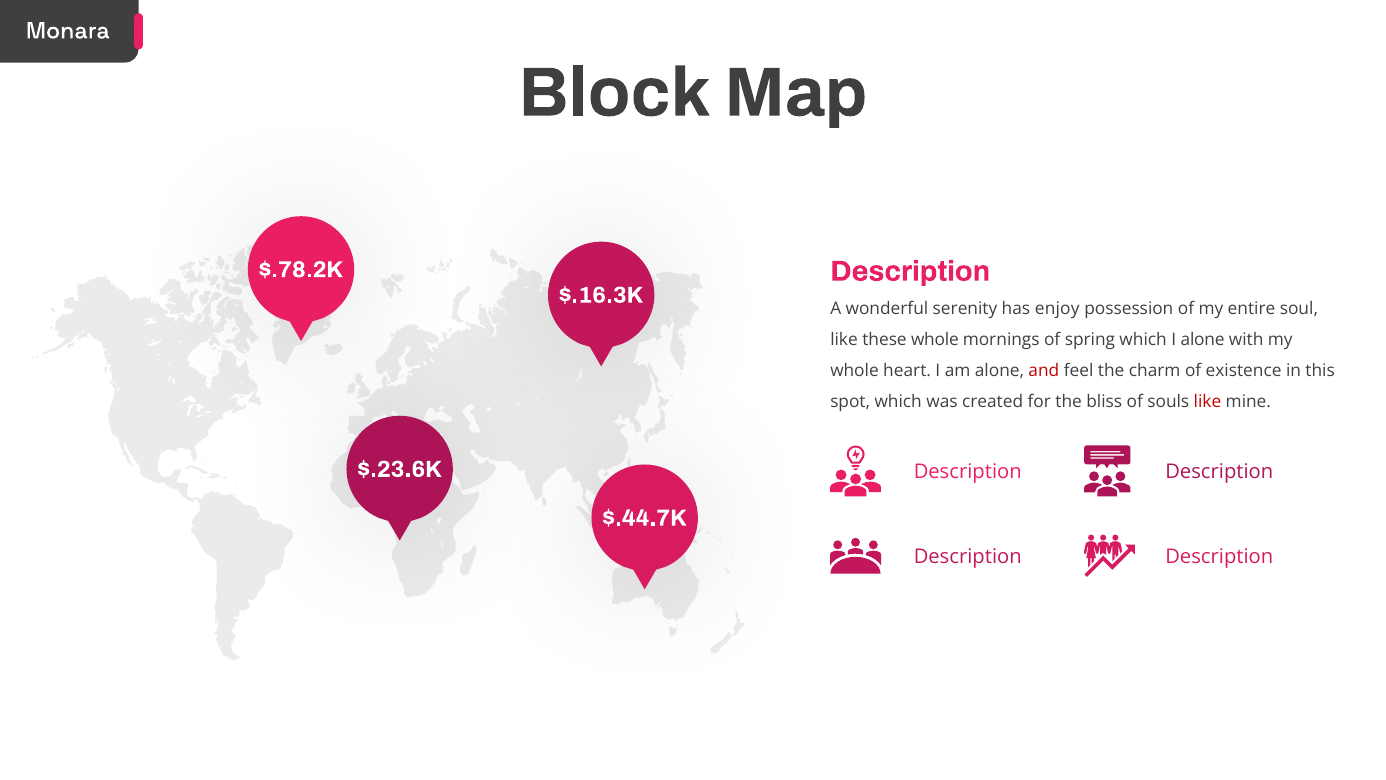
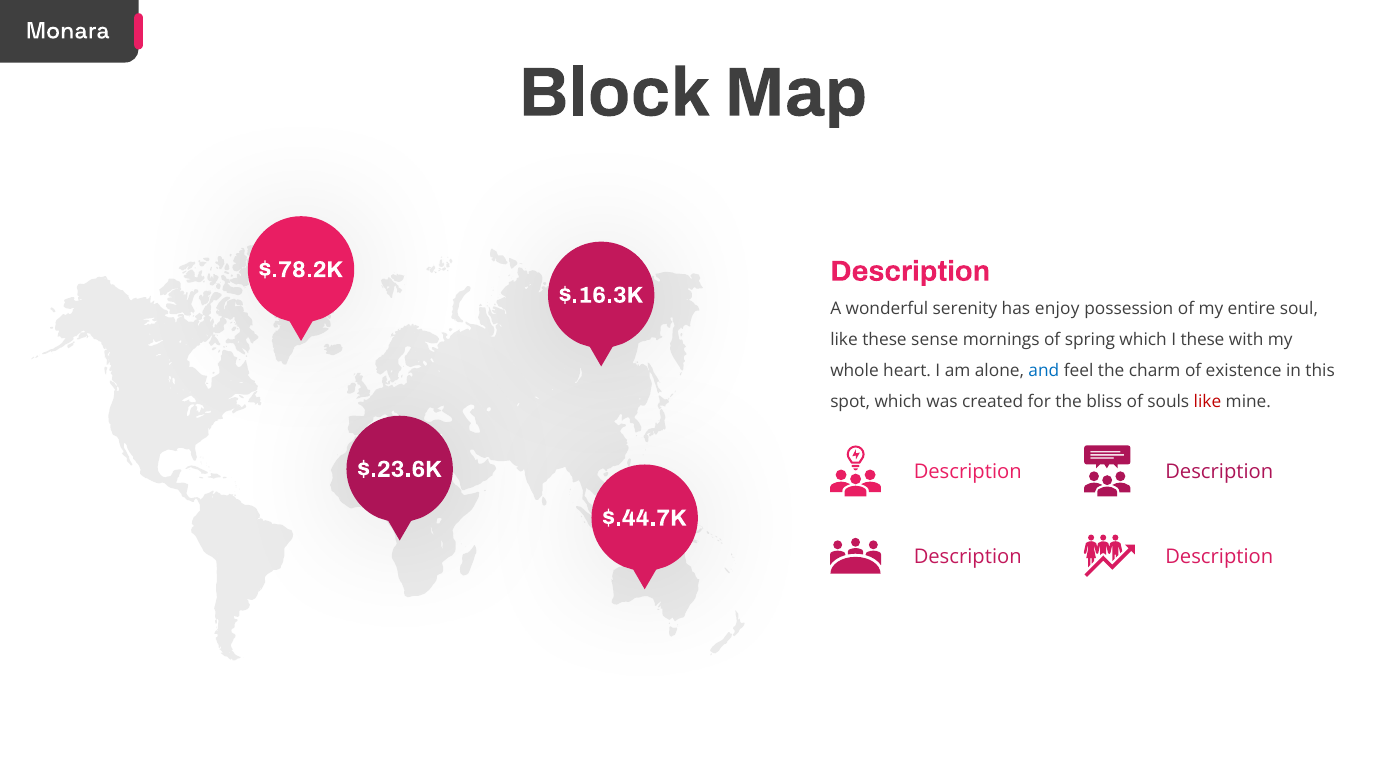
these whole: whole -> sense
I alone: alone -> these
and colour: red -> blue
